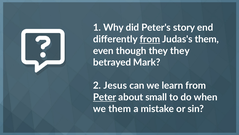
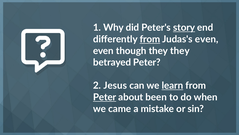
story underline: none -> present
Judas's them: them -> even
betrayed Mark: Mark -> Peter
learn underline: none -> present
small: small -> been
we them: them -> came
